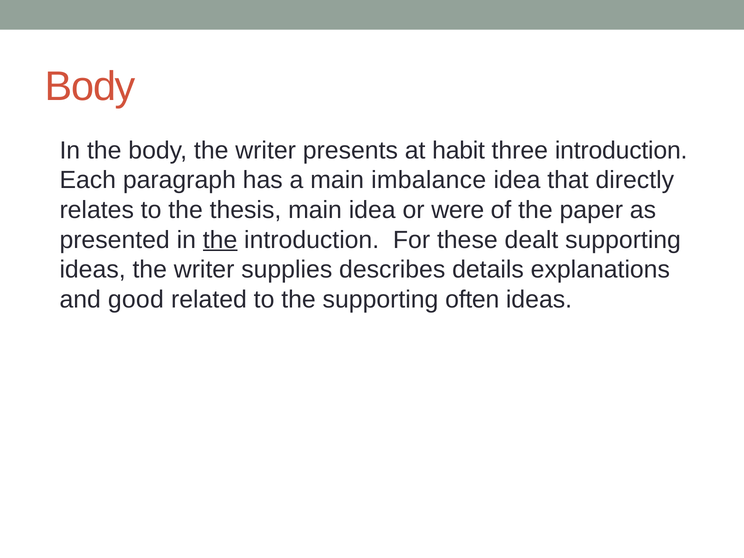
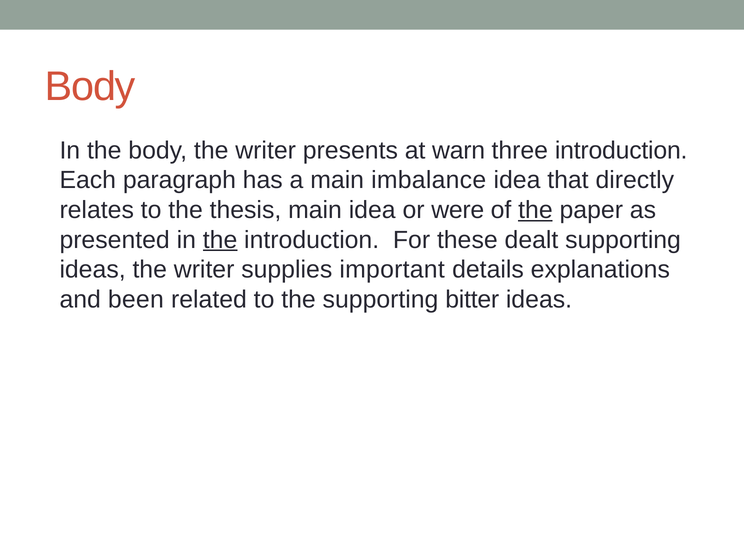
habit: habit -> warn
the at (535, 210) underline: none -> present
describes: describes -> important
good: good -> been
often: often -> bitter
